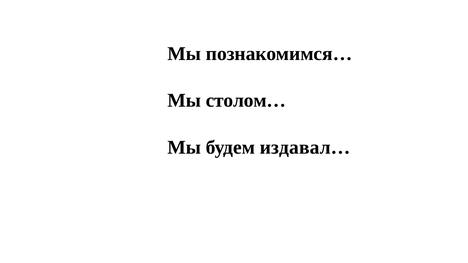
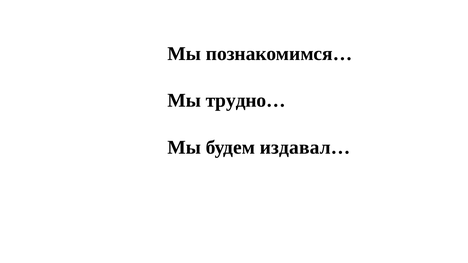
столом…: столом… -> трудно…
